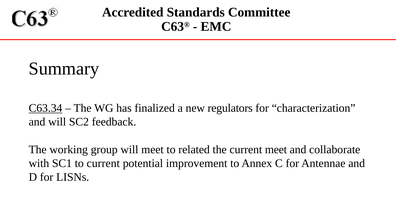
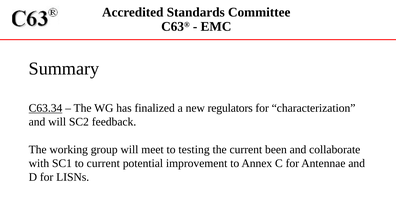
related: related -> testing
current meet: meet -> been
